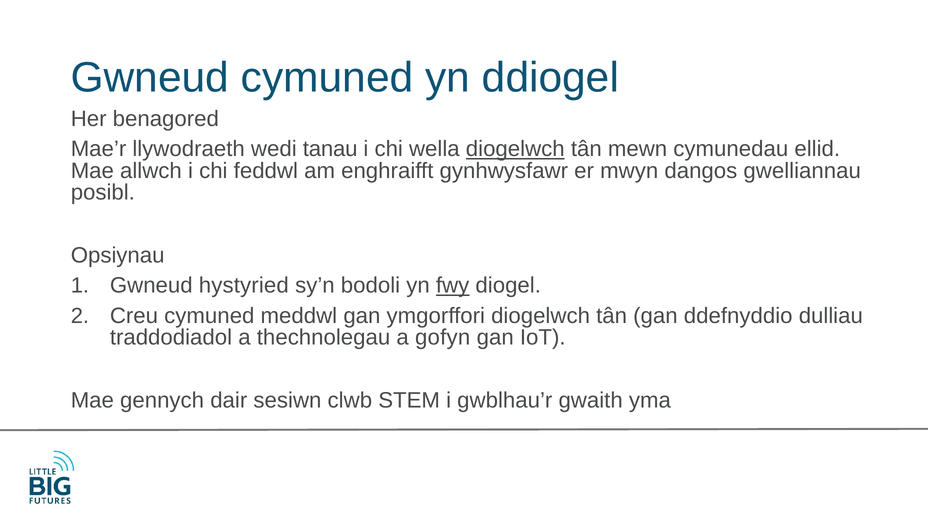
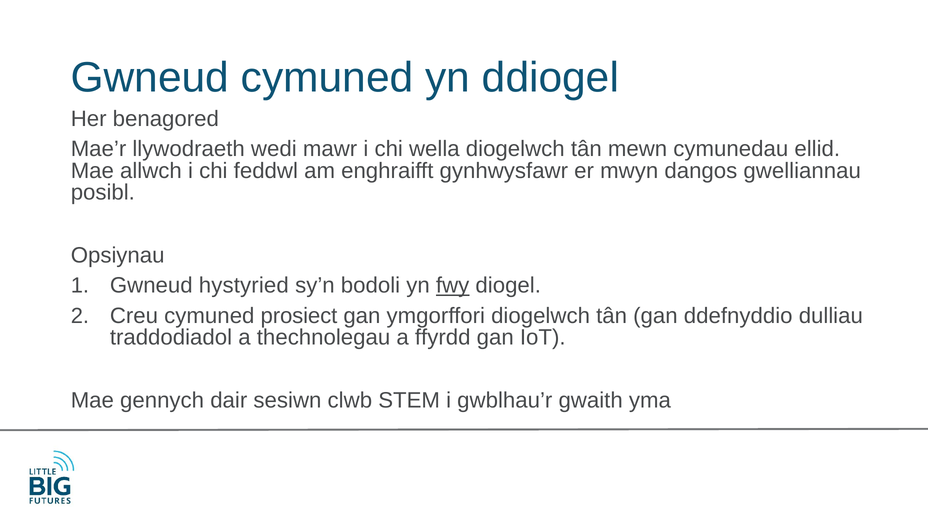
tanau: tanau -> mawr
diogelwch at (515, 149) underline: present -> none
meddwl: meddwl -> prosiect
gofyn: gofyn -> ffyrdd
